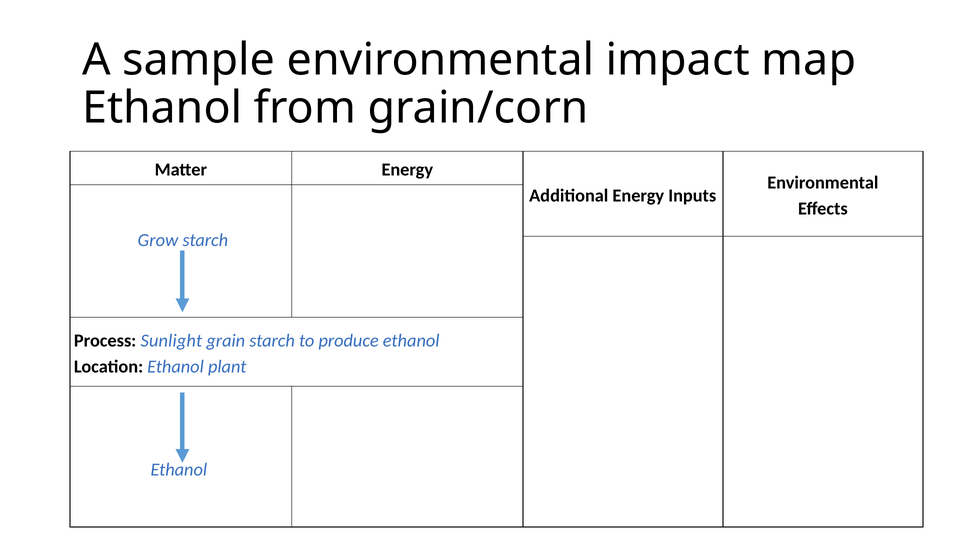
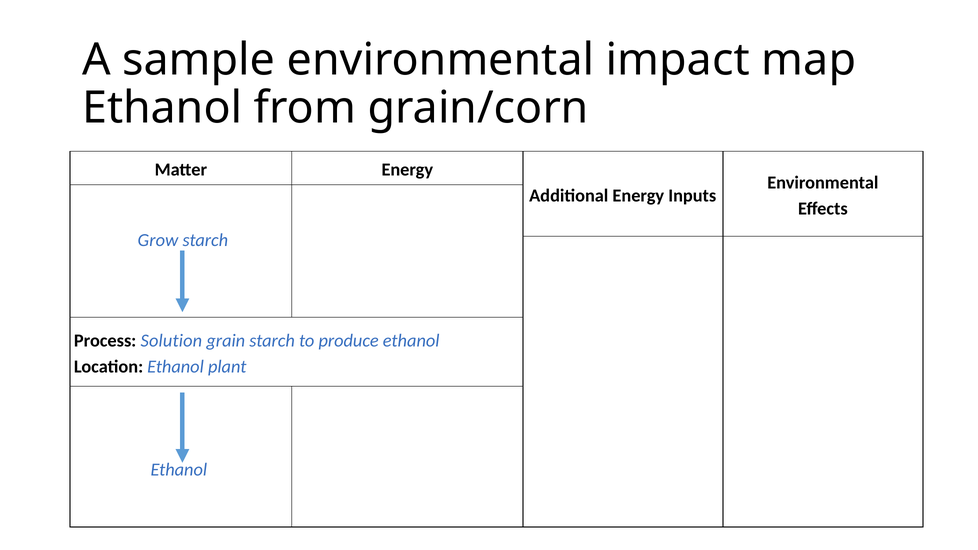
Sunlight: Sunlight -> Solution
